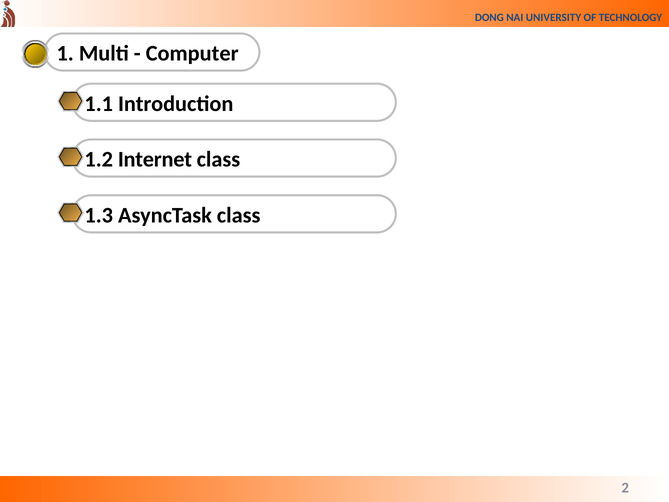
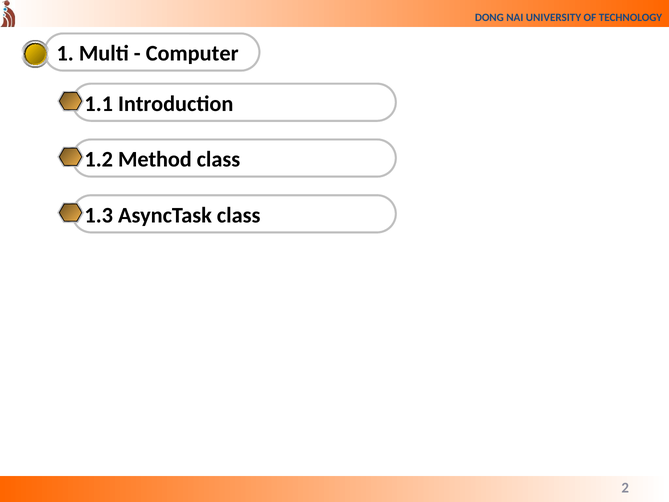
Internet: Internet -> Method
